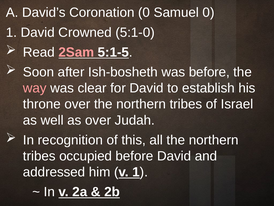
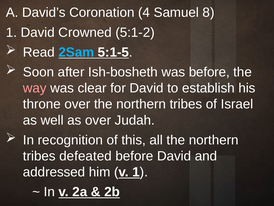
Coronation 0: 0 -> 4
Samuel 0: 0 -> 8
5:1-0: 5:1-0 -> 5:1-2
2Sam colour: pink -> light blue
occupied: occupied -> defeated
